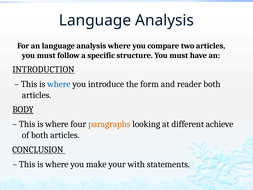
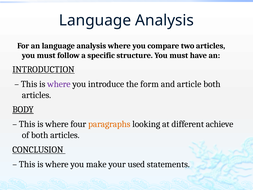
where at (59, 84) colour: blue -> purple
reader: reader -> article
with: with -> used
